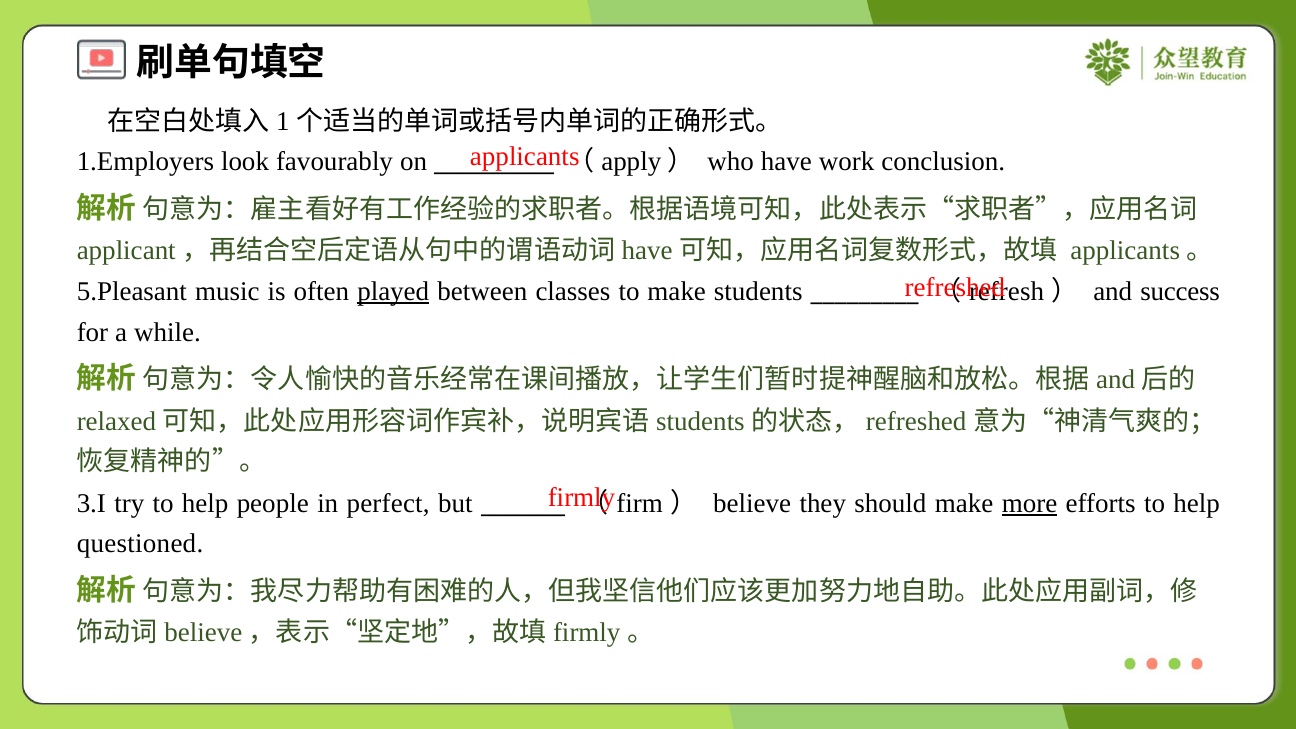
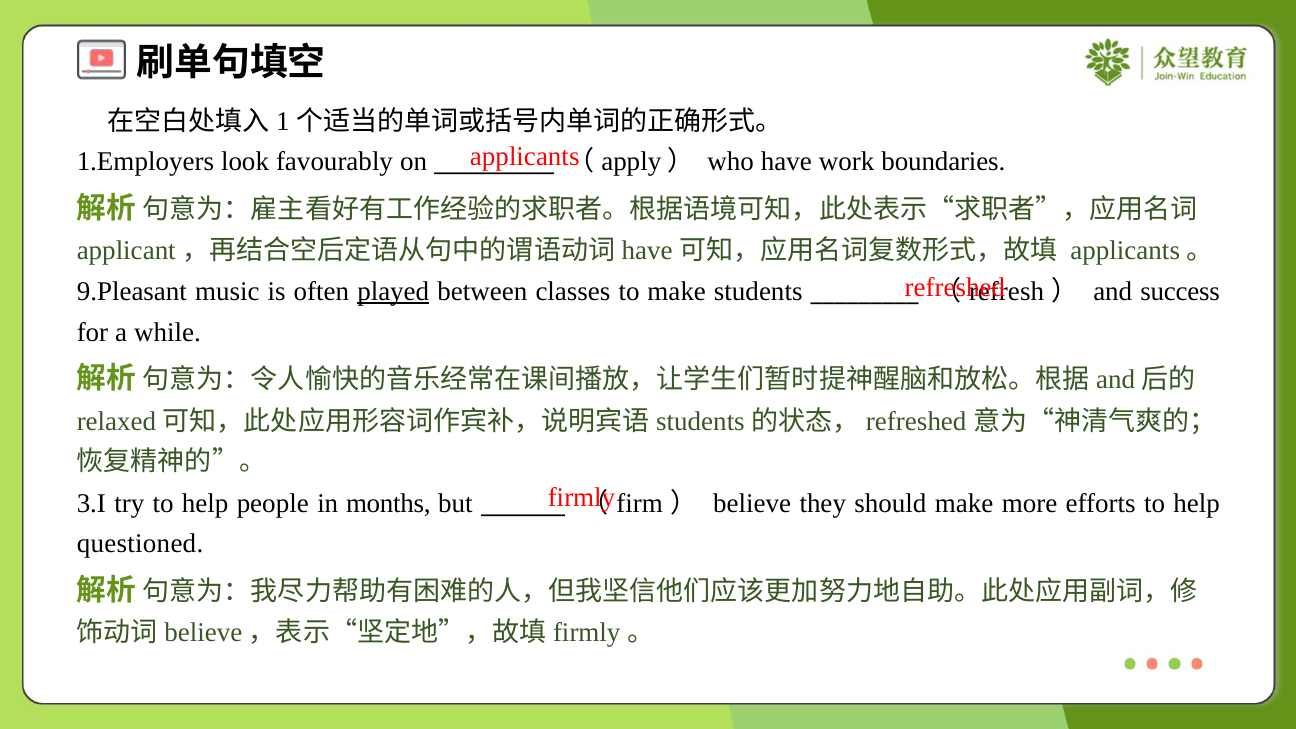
conclusion: conclusion -> boundaries
5.Pleasant: 5.Pleasant -> 9.Pleasant
perfect: perfect -> months
more underline: present -> none
